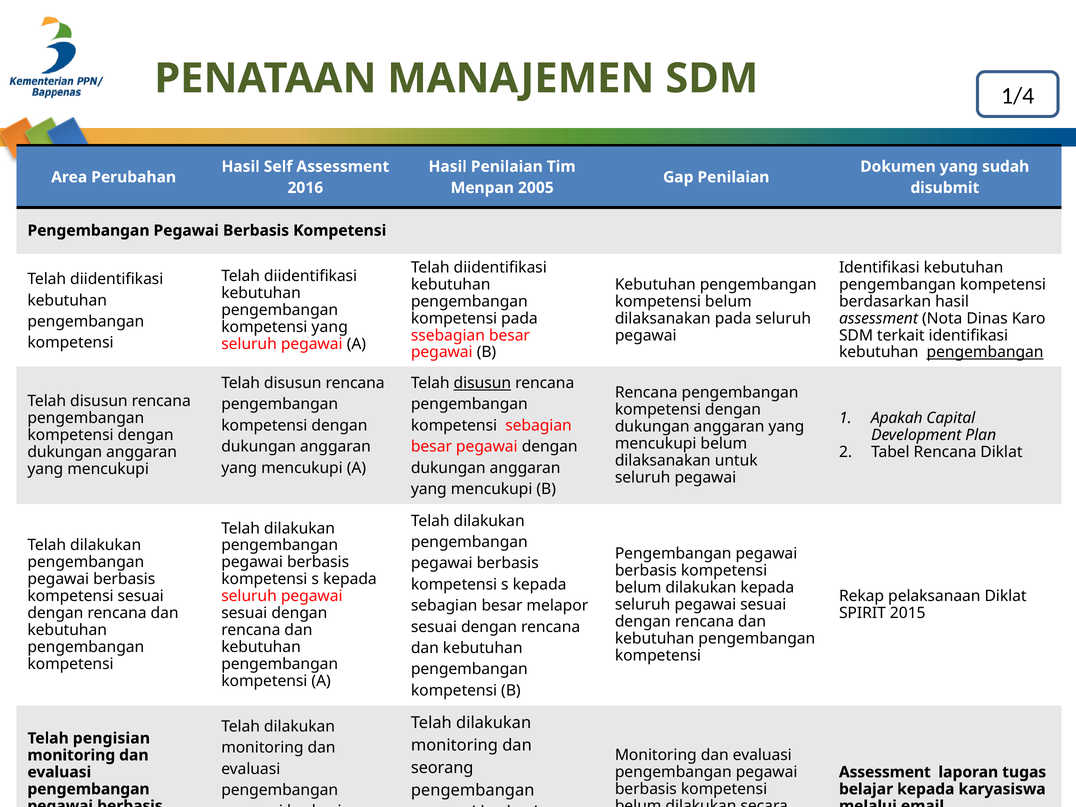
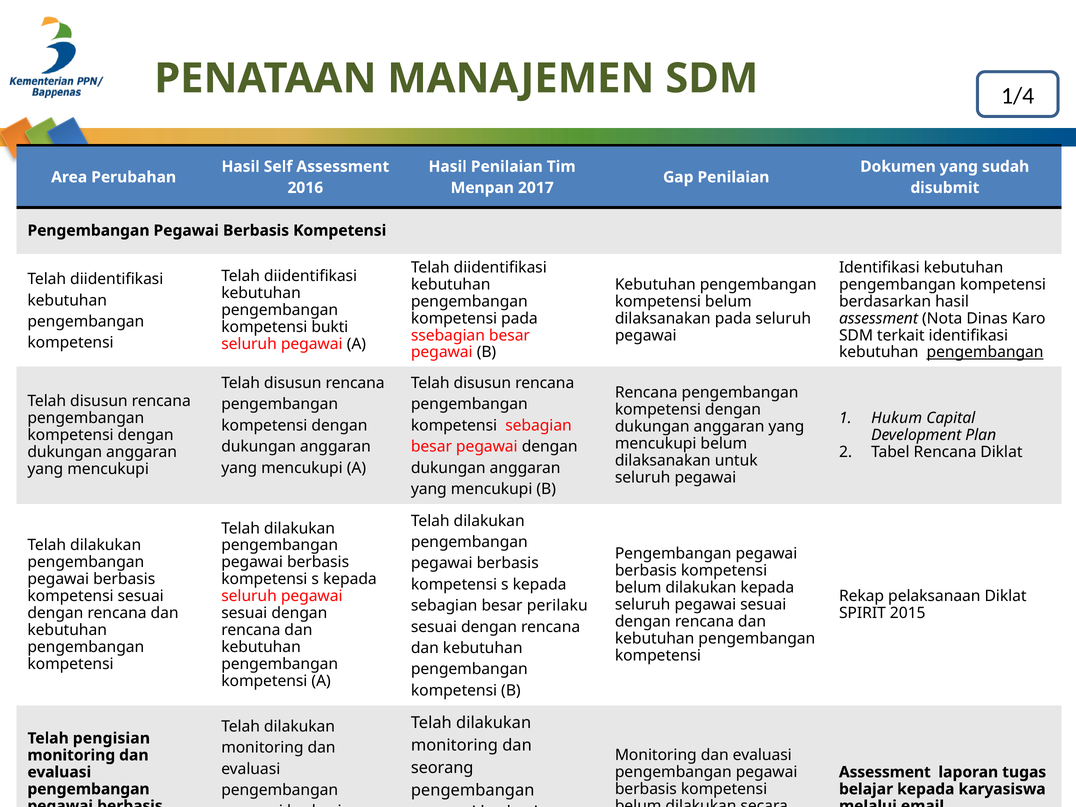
2005: 2005 -> 2017
kompetensi yang: yang -> bukti
disusun at (482, 383) underline: present -> none
Apakah: Apakah -> Hukum
melapor: melapor -> perilaku
